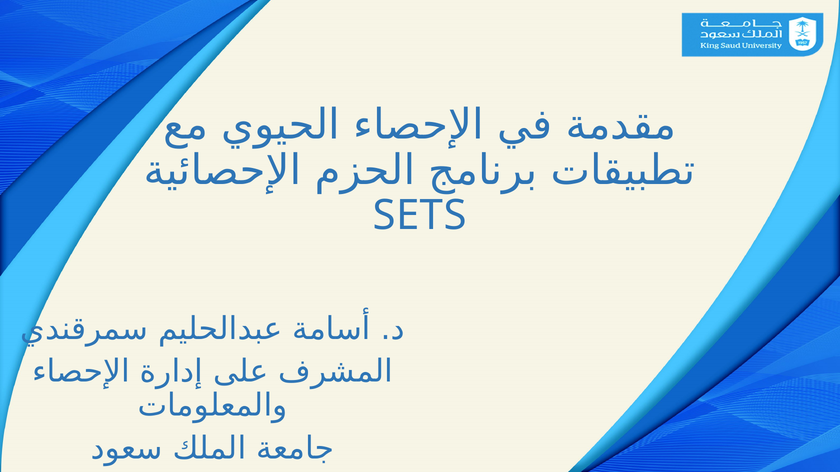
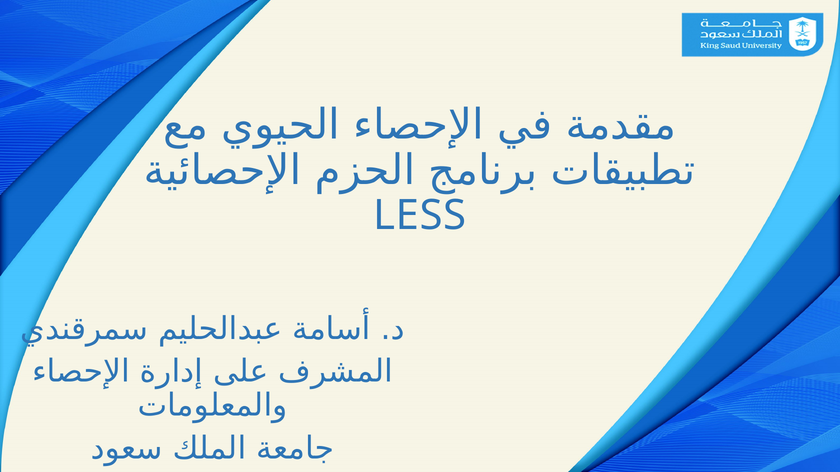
SETS: SETS -> LESS
